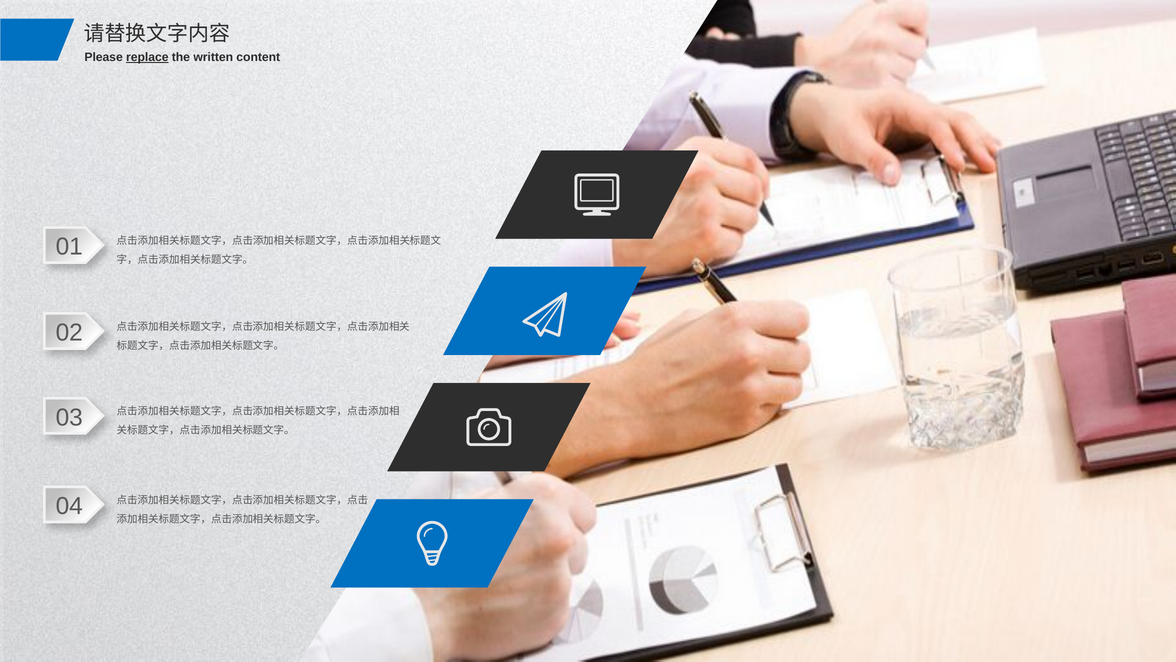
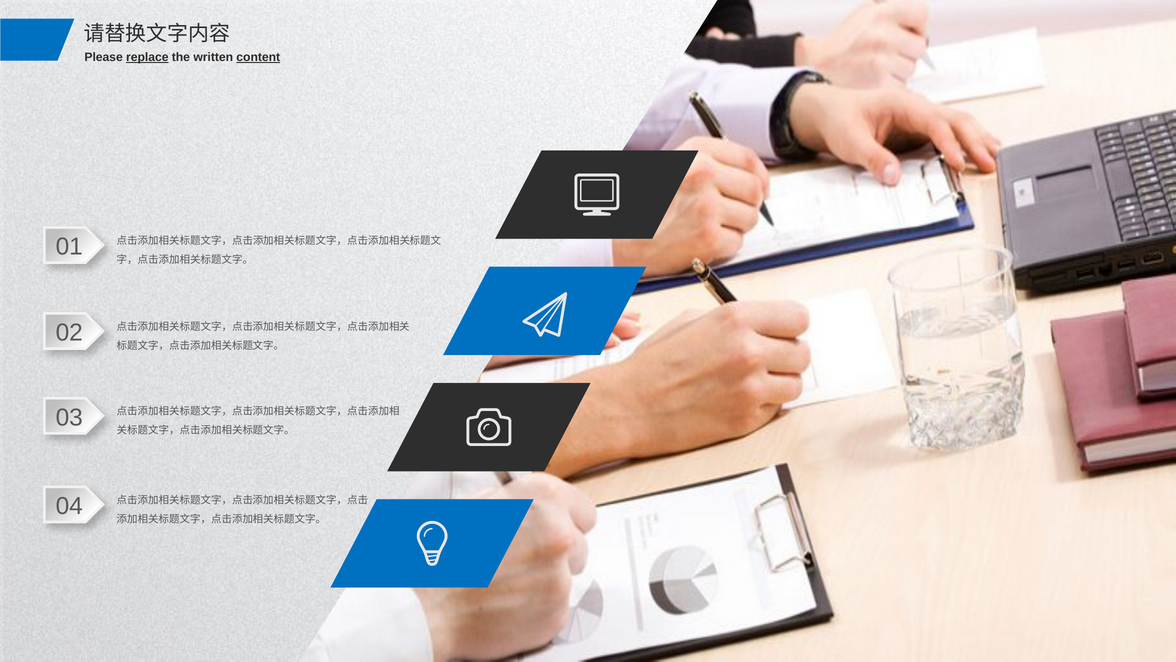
content underline: none -> present
